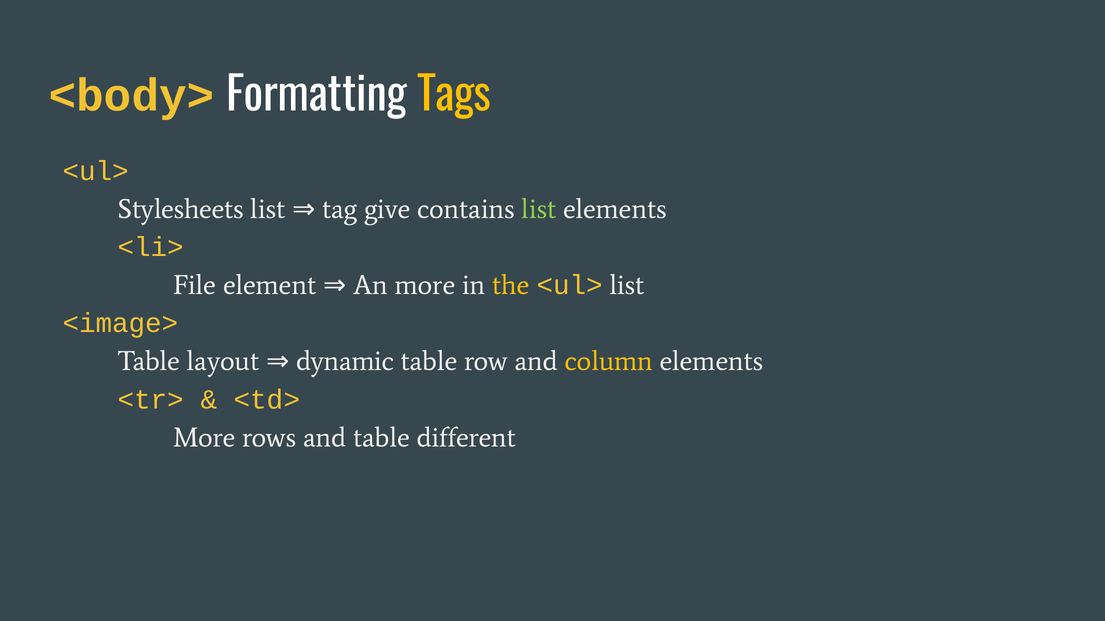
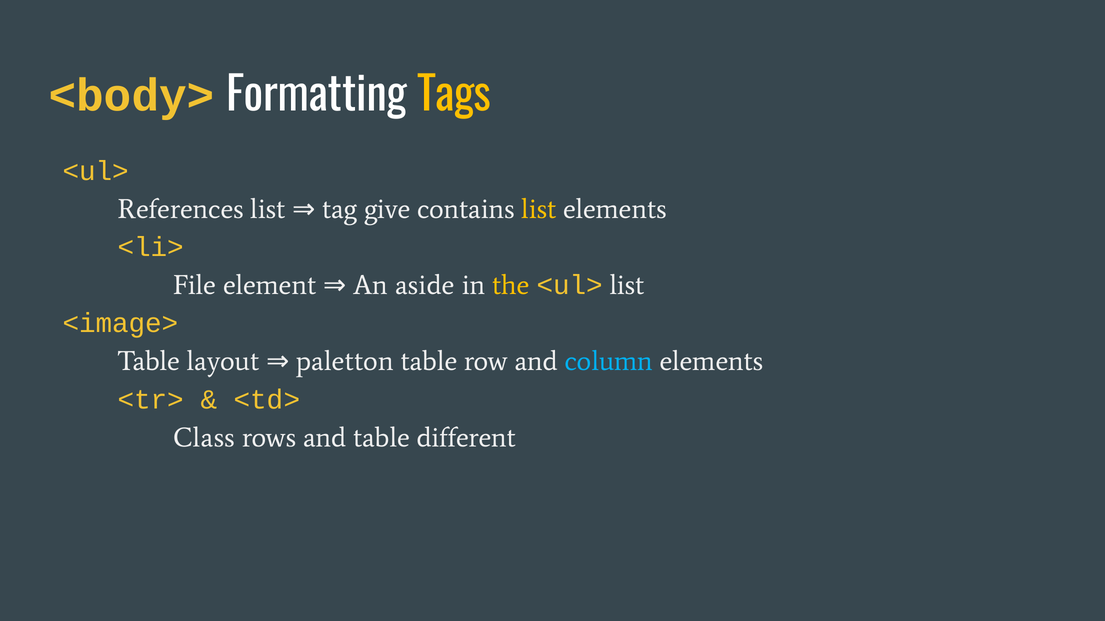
Stylesheets: Stylesheets -> References
list at (539, 209) colour: light green -> yellow
An more: more -> aside
dynamic: dynamic -> paletton
column colour: yellow -> light blue
More at (204, 438): More -> Class
